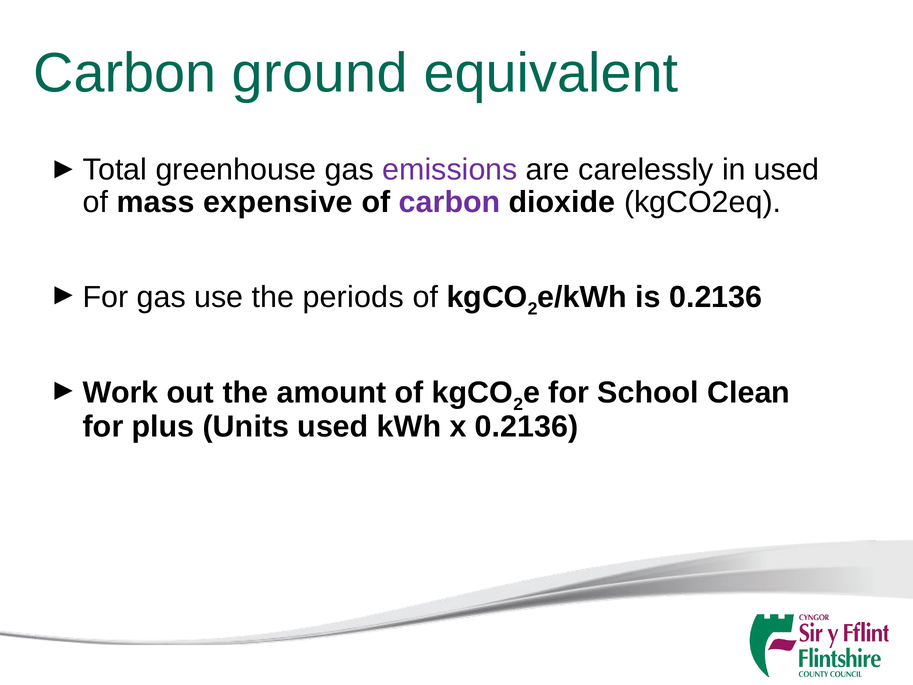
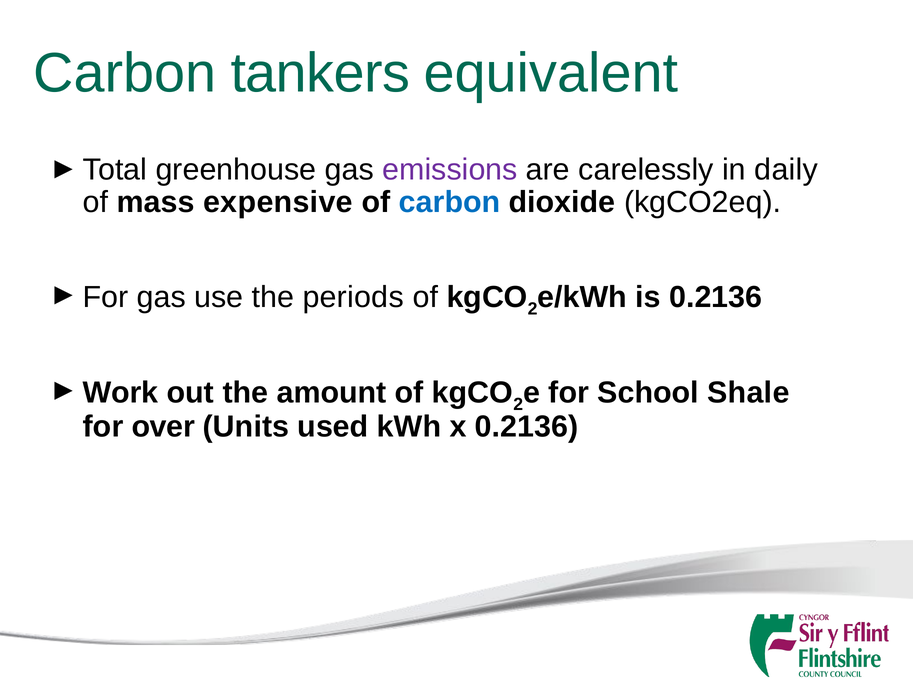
ground: ground -> tankers
in used: used -> daily
carbon at (450, 202) colour: purple -> blue
Clean: Clean -> Shale
plus: plus -> over
